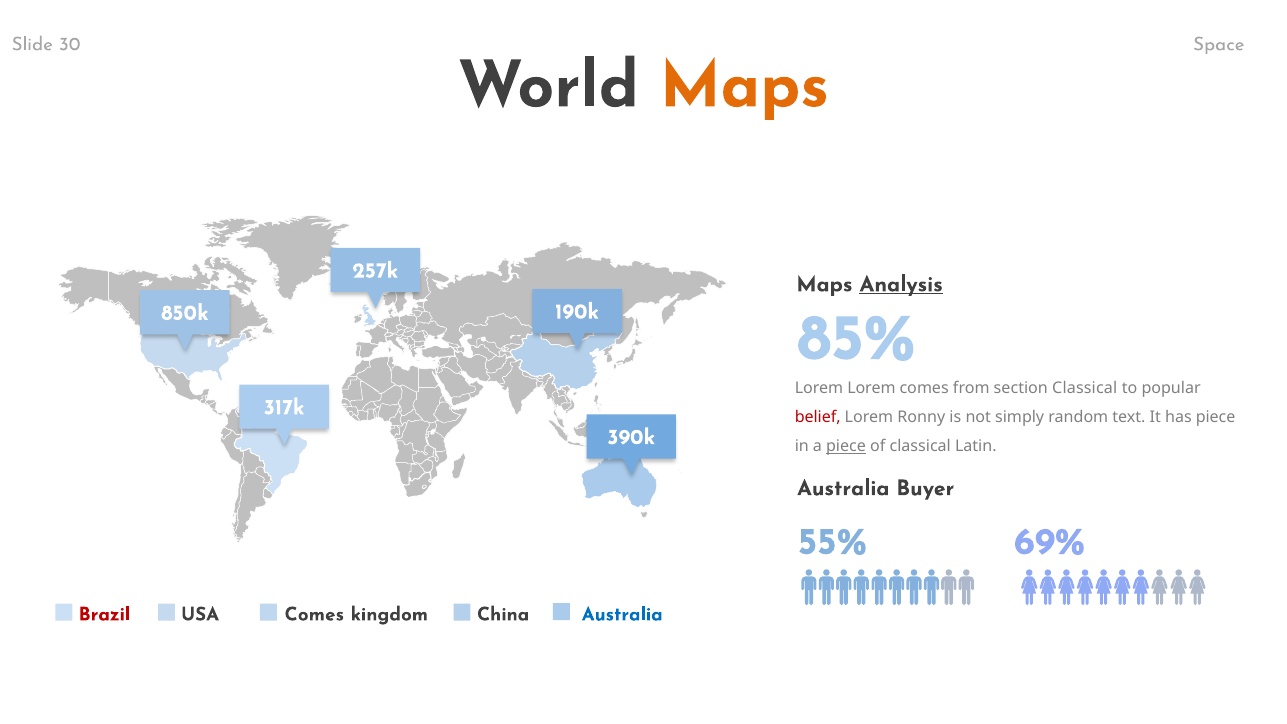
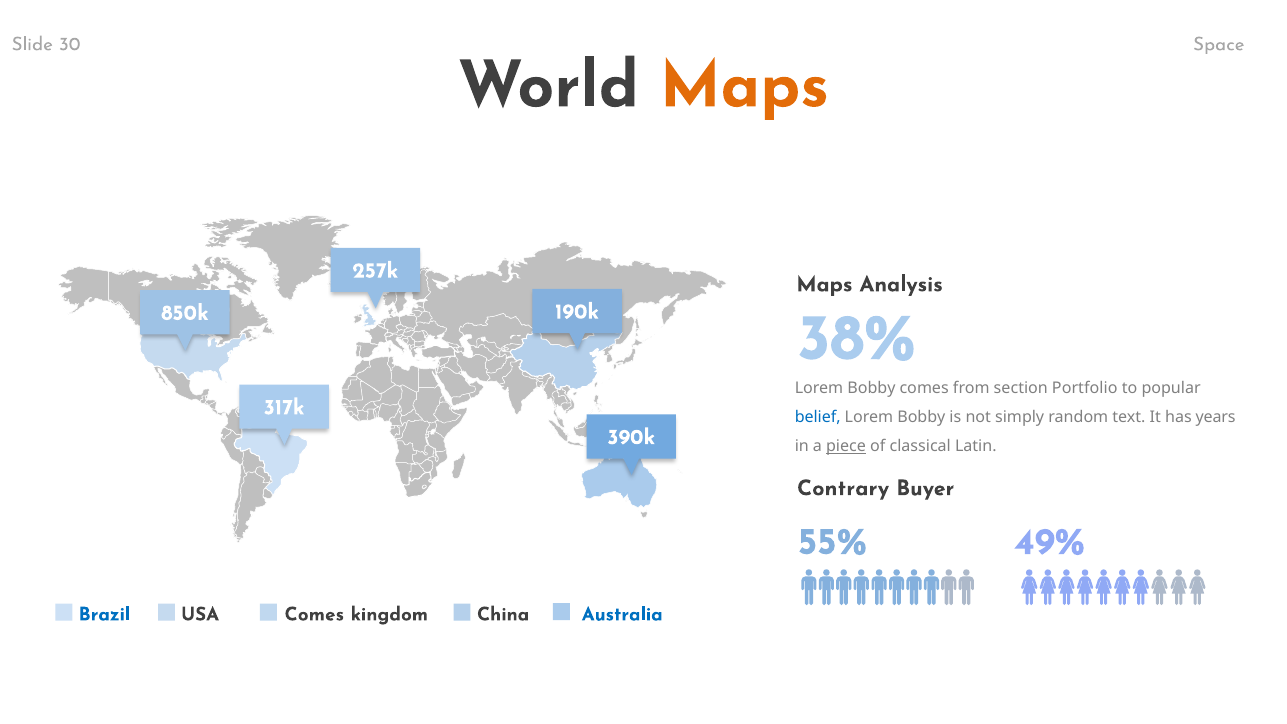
Analysis underline: present -> none
85%: 85% -> 38%
Lorem at (872, 388): Lorem -> Bobby
section Classical: Classical -> Portfolio
belief colour: red -> blue
Ronny at (921, 417): Ronny -> Bobby
has piece: piece -> years
Australia at (843, 488): Australia -> Contrary
69%: 69% -> 49%
Brazil colour: red -> blue
